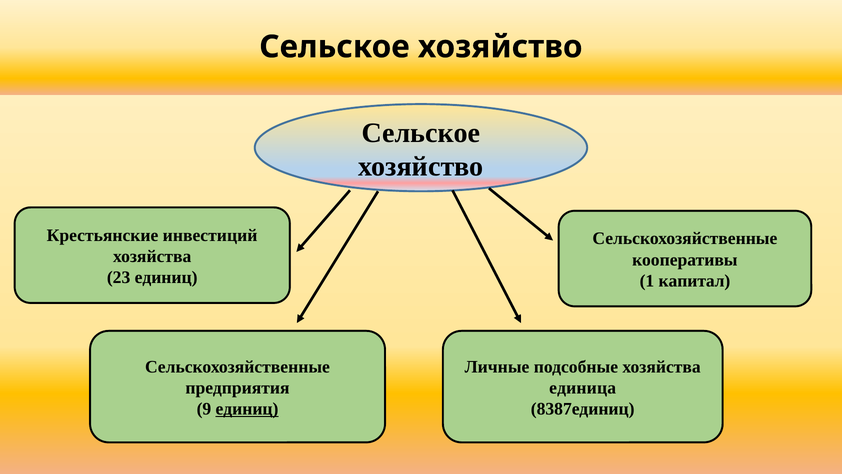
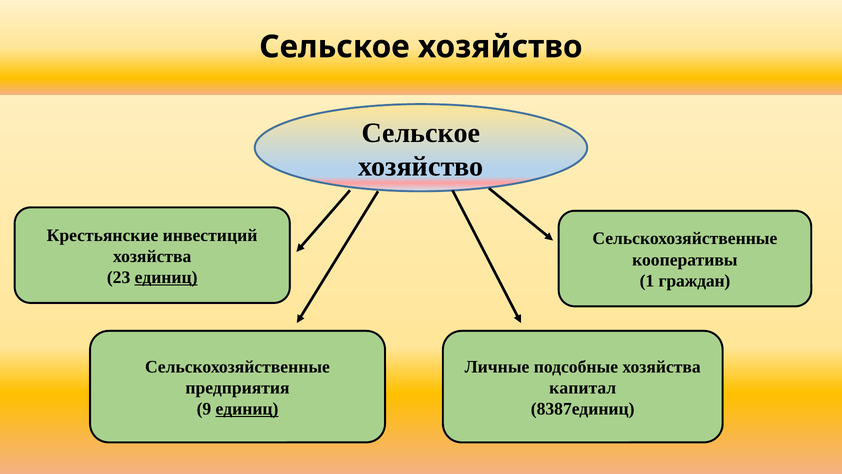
единиц at (166, 277) underline: none -> present
капитал: капитал -> граждан
единица: единица -> капитал
